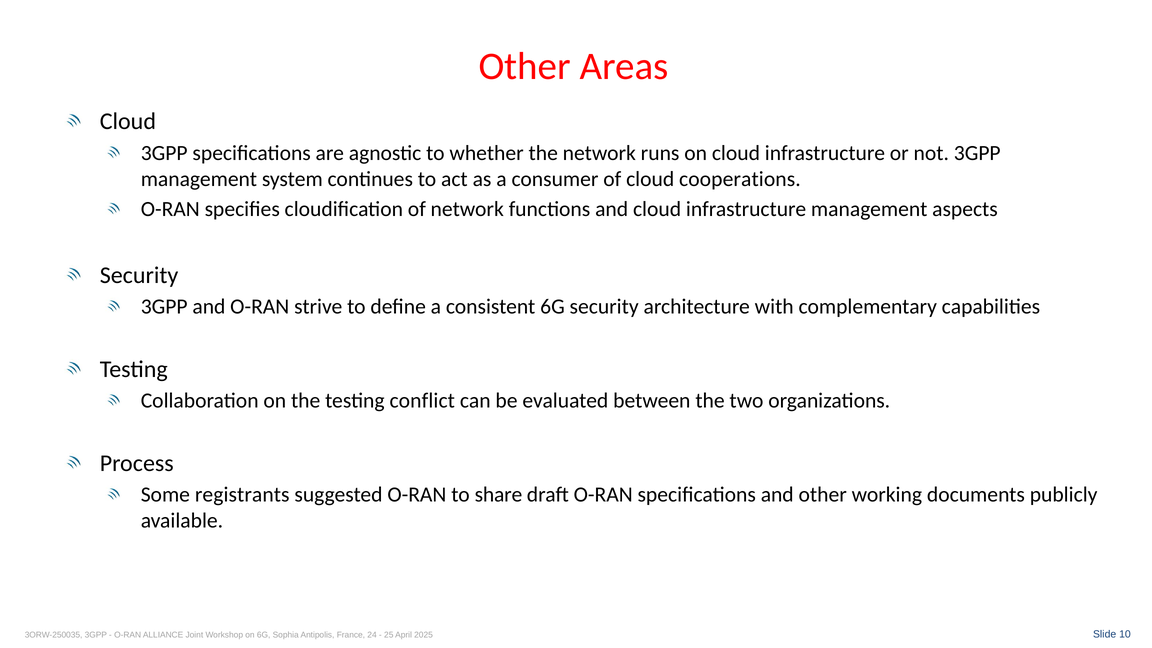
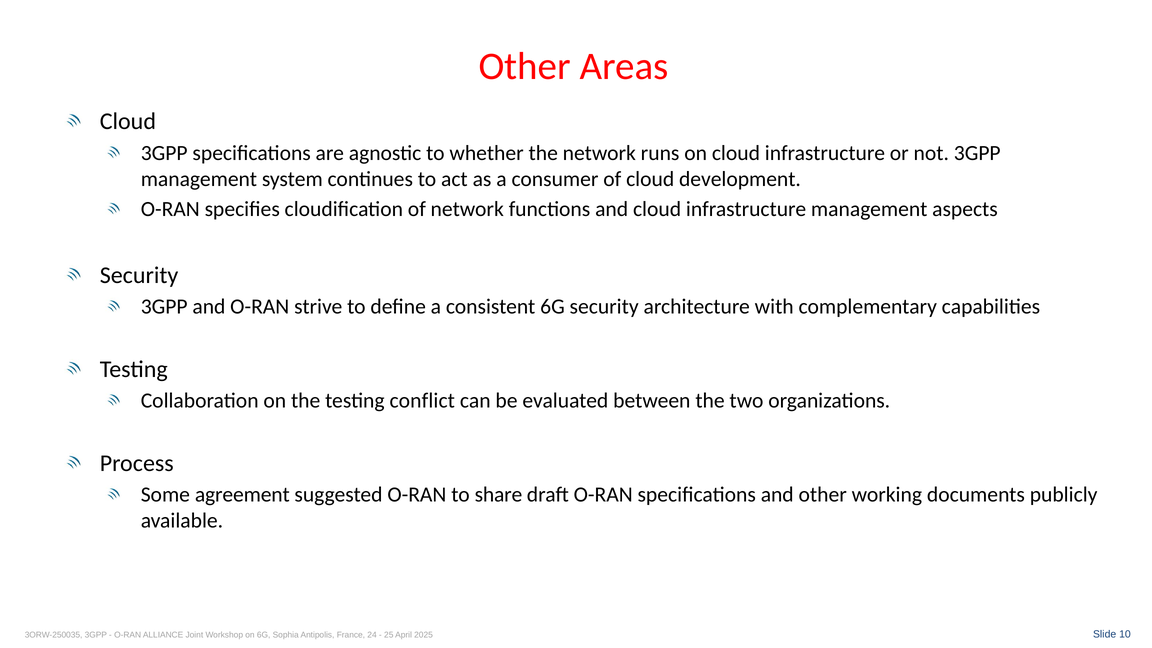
cooperations: cooperations -> development
registrants: registrants -> agreement
